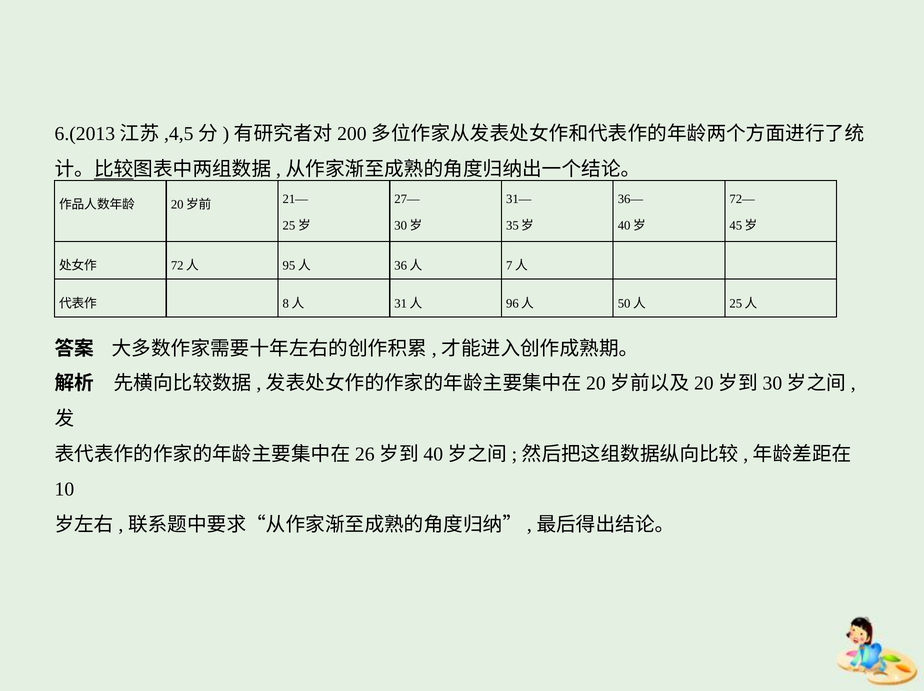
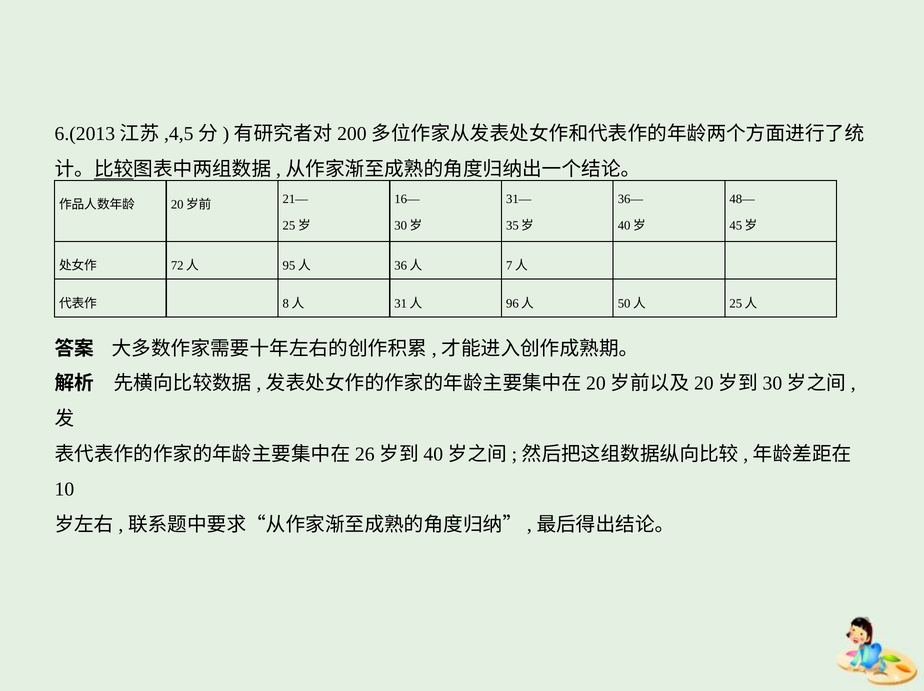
27—: 27— -> 16—
72—: 72— -> 48—
